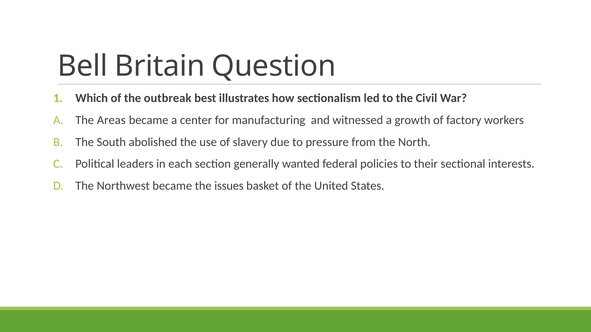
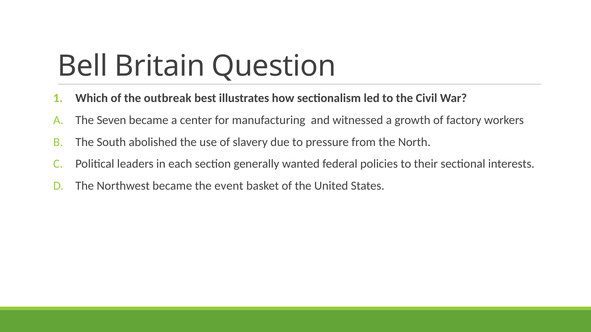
Areas: Areas -> Seven
issues: issues -> event
